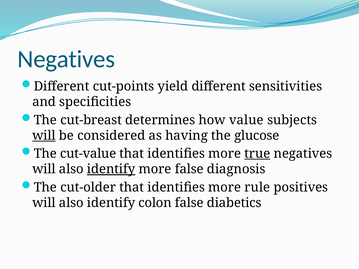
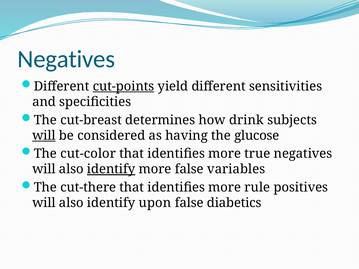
cut-points underline: none -> present
value: value -> drink
cut-value: cut-value -> cut-color
true underline: present -> none
diagnosis: diagnosis -> variables
cut-older: cut-older -> cut-there
colon: colon -> upon
